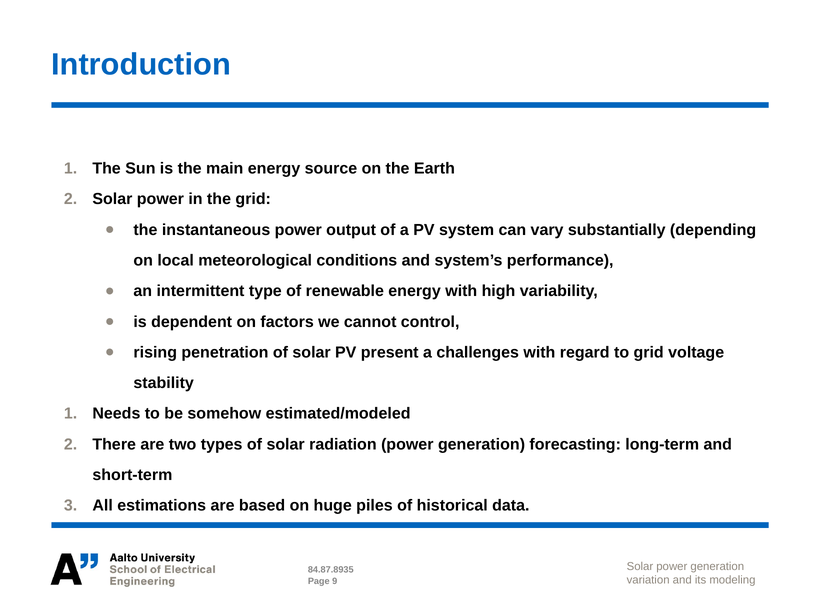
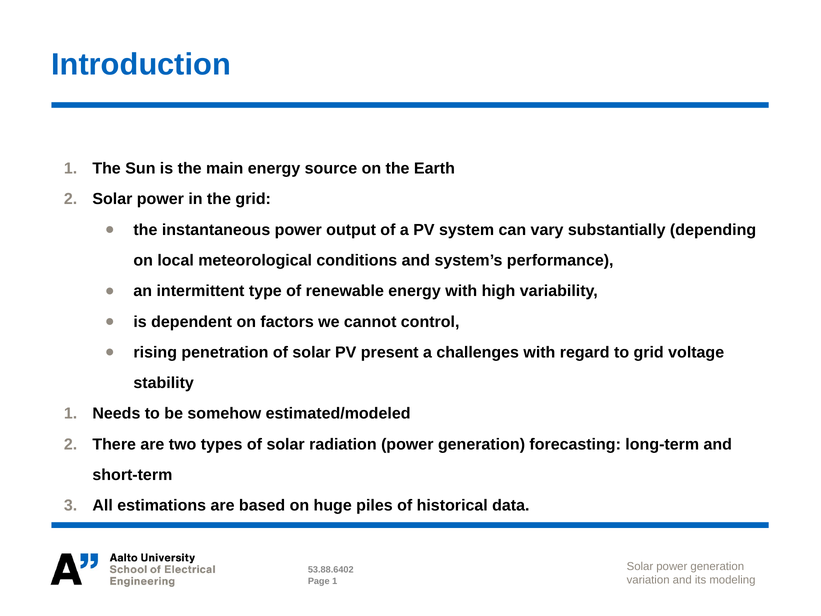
84.87.8935: 84.87.8935 -> 53.88.6402
Page 9: 9 -> 1
